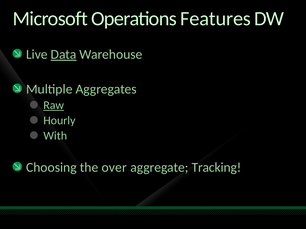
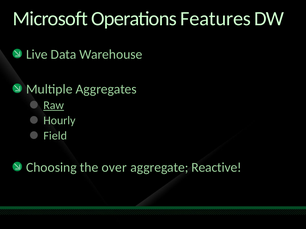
Data underline: present -> none
With: With -> Field
Tracking: Tracking -> Reactive
